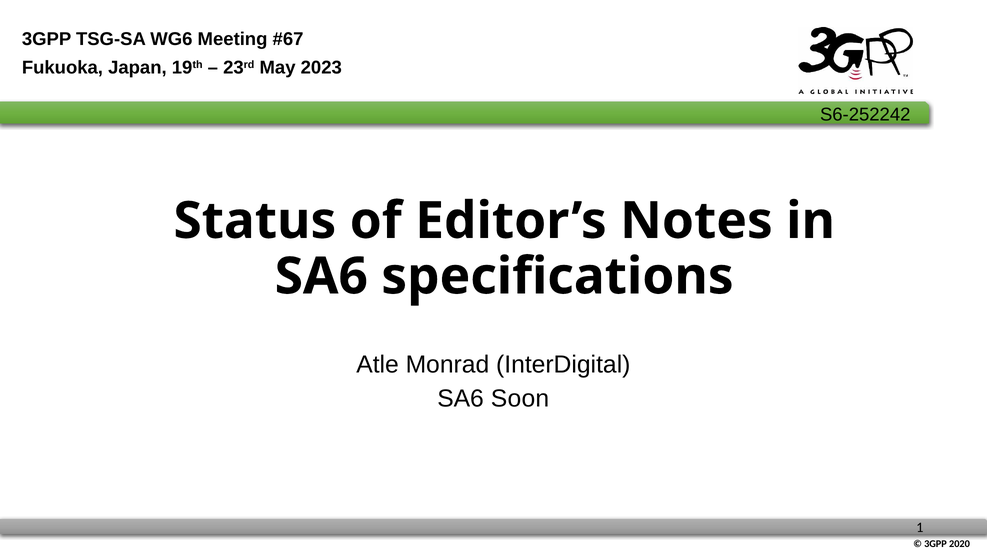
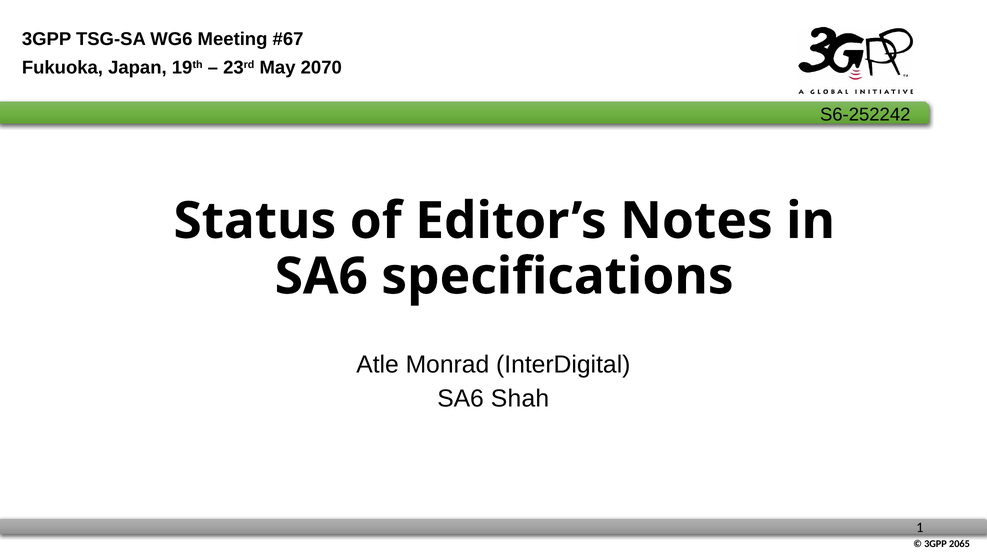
2023: 2023 -> 2070
Soon: Soon -> Shah
2020: 2020 -> 2065
